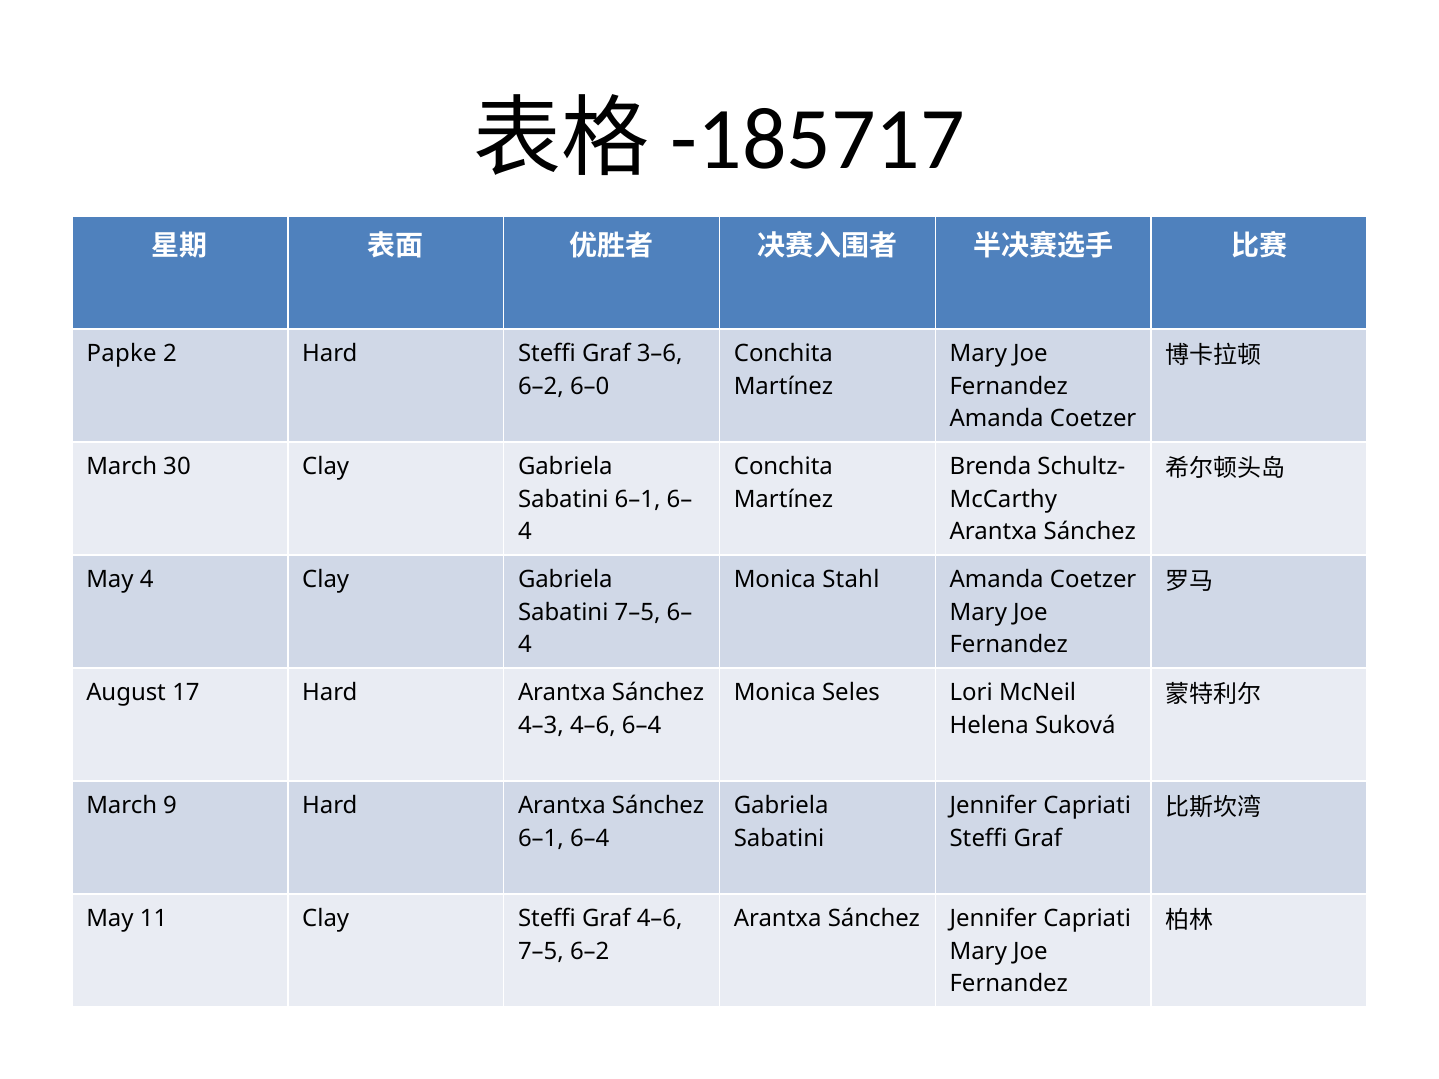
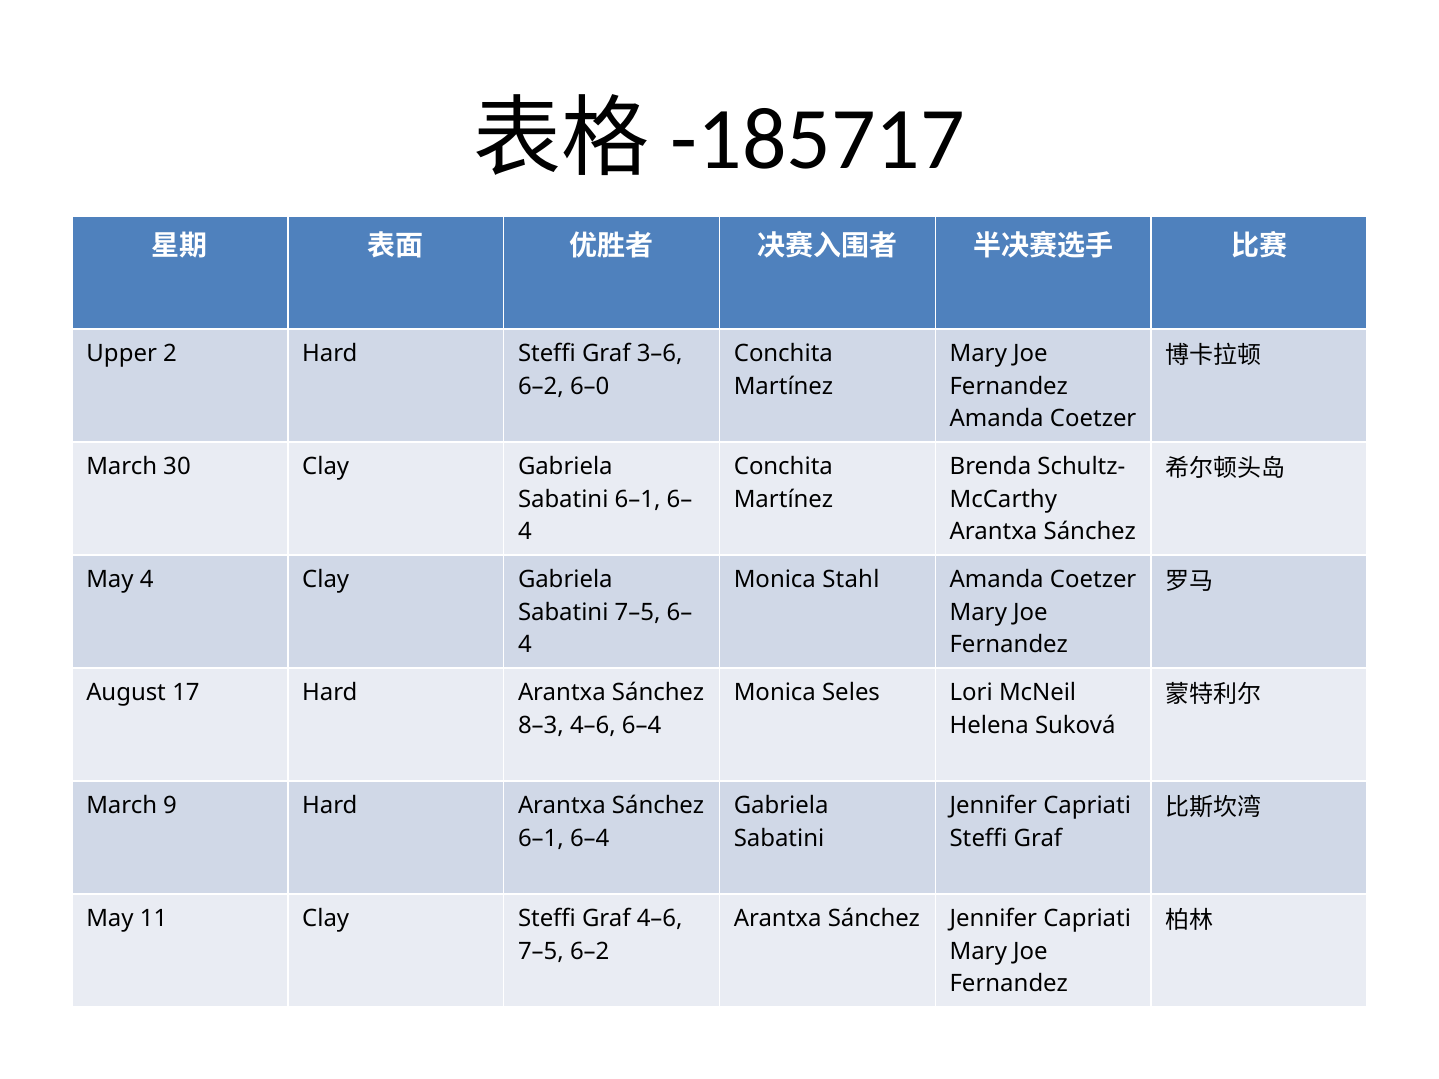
Papke: Papke -> Upper
4–3: 4–3 -> 8–3
